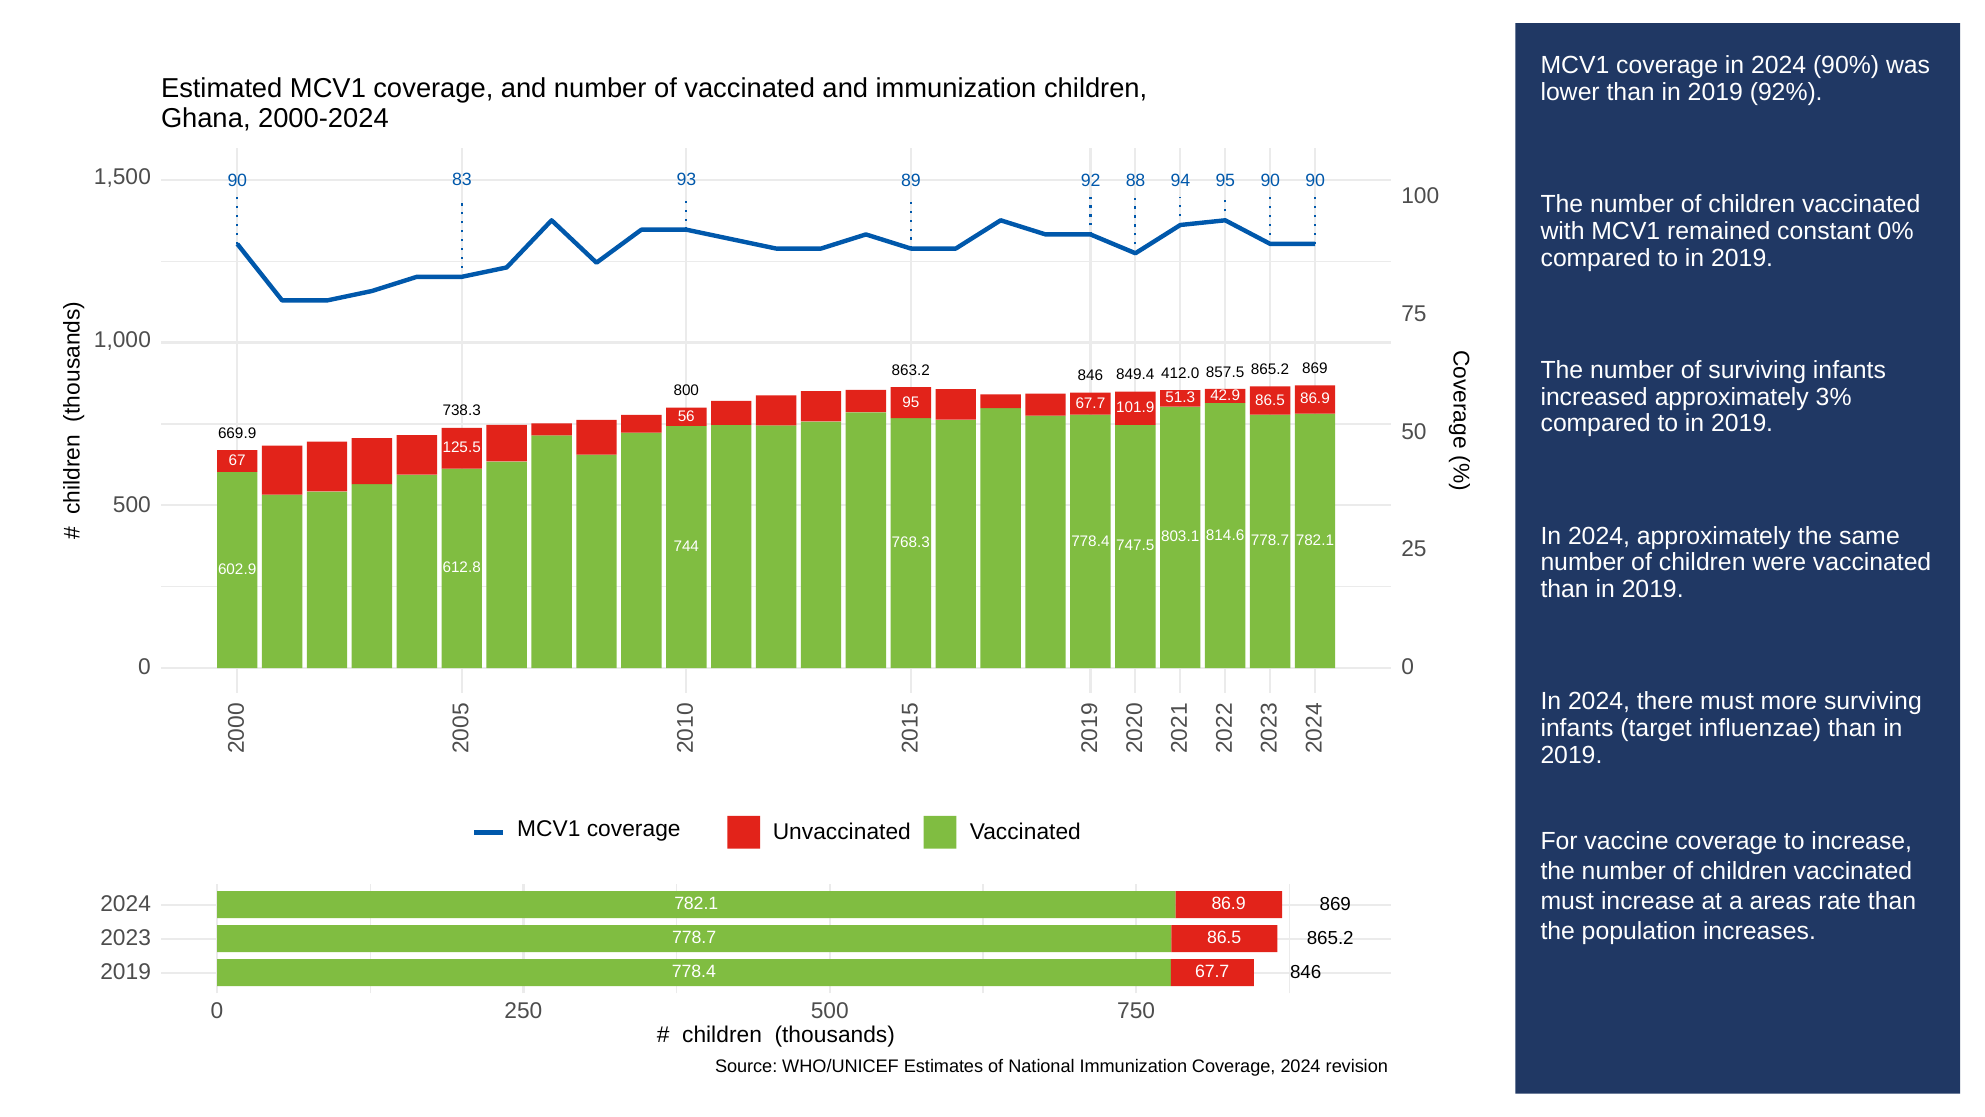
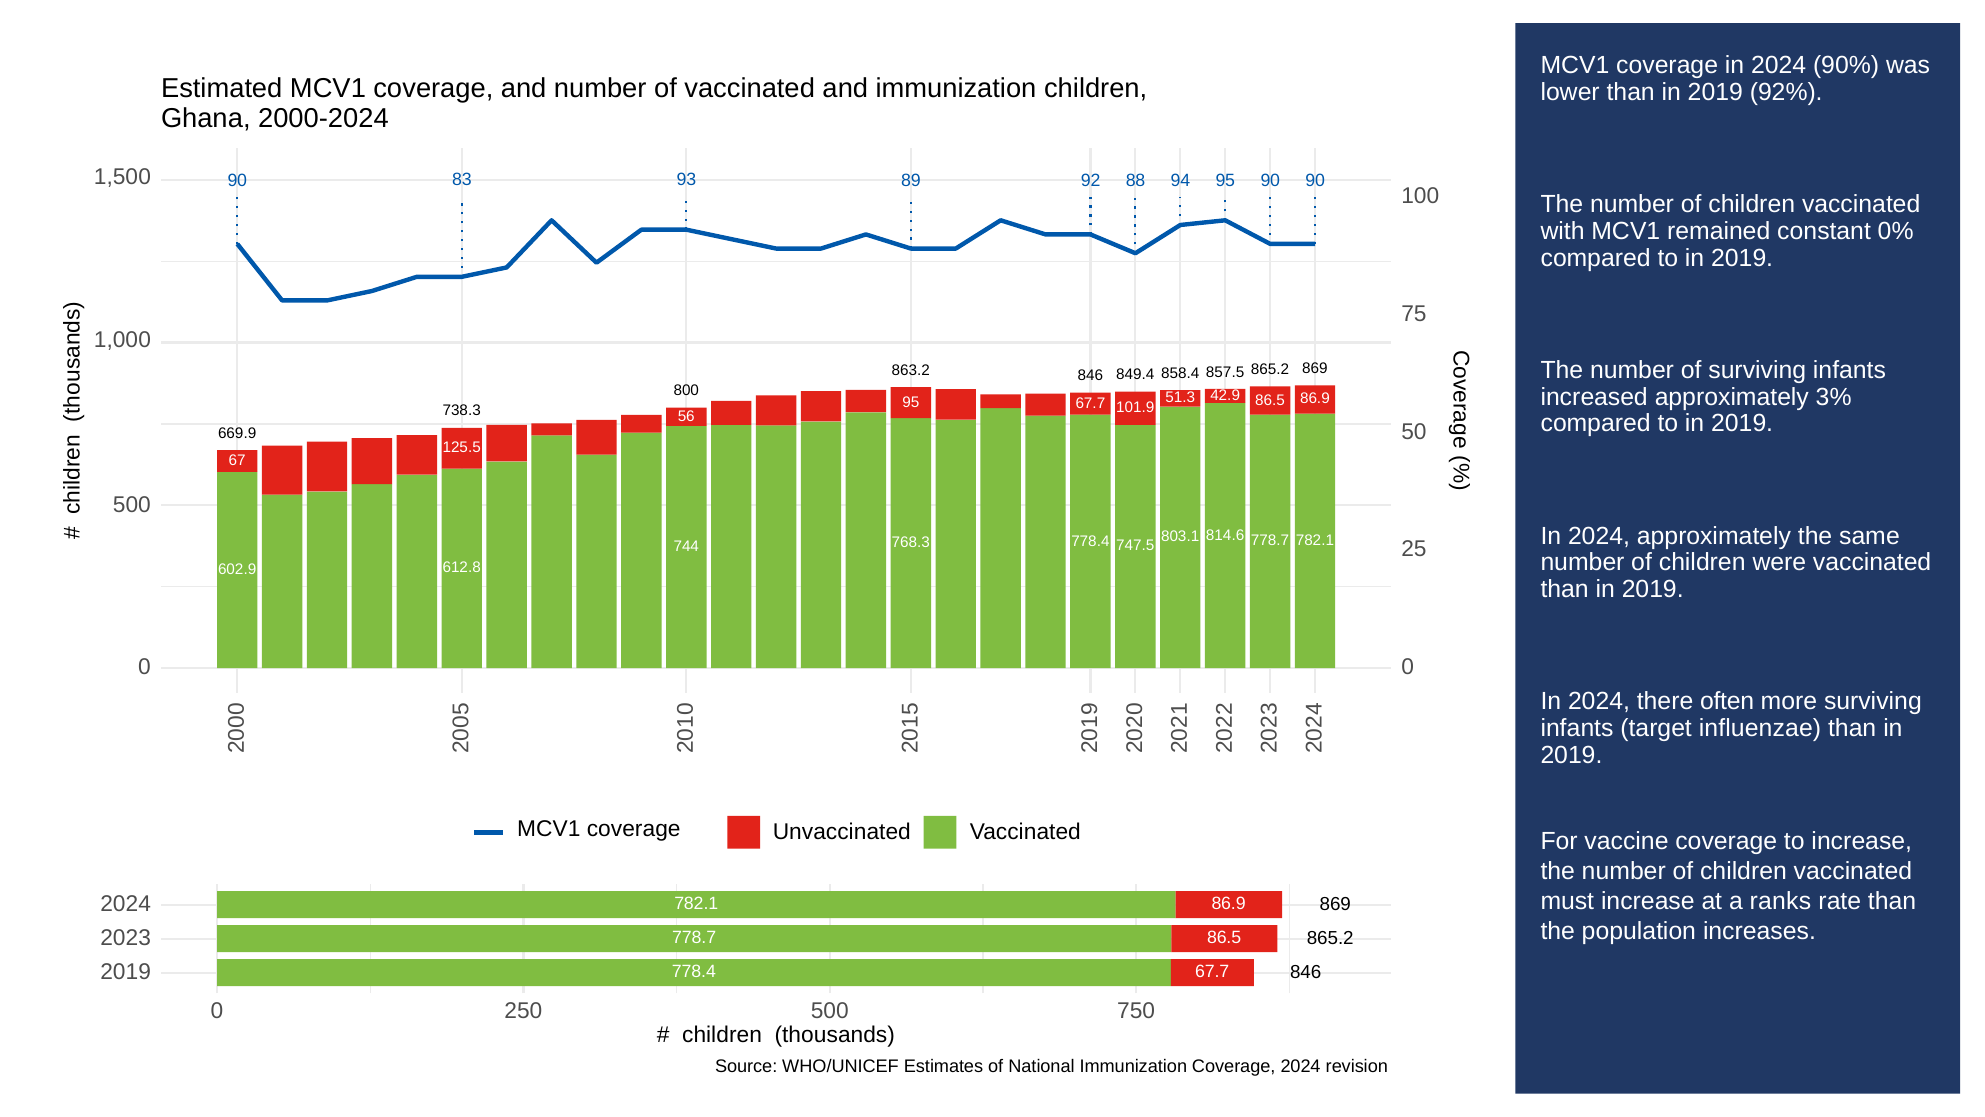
412.0: 412.0 -> 858.4
there must: must -> often
areas: areas -> ranks
